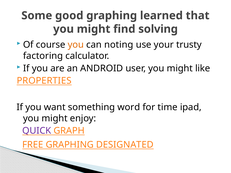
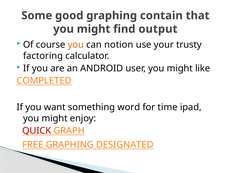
learned: learned -> contain
solving: solving -> output
noting: noting -> notion
PROPERTIES: PROPERTIES -> COMPLETED
QUICK colour: purple -> red
